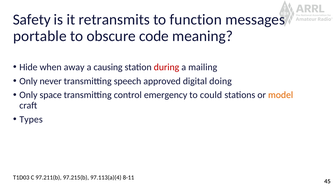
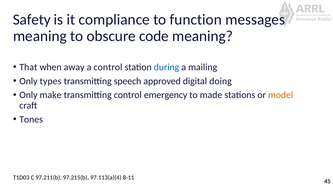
retransmits: retransmits -> compliance
portable at (40, 36): portable -> meaning
Hide: Hide -> That
a causing: causing -> control
during colour: red -> blue
never: never -> types
space: space -> make
could: could -> made
Types: Types -> Tones
